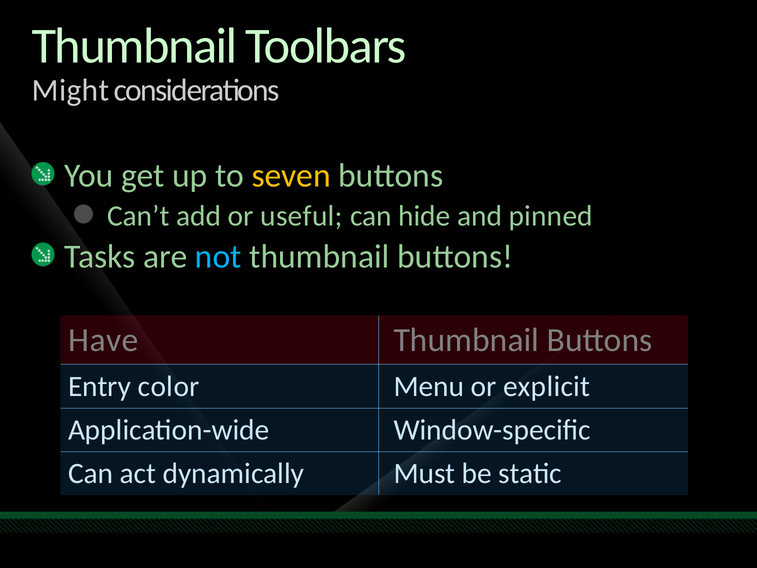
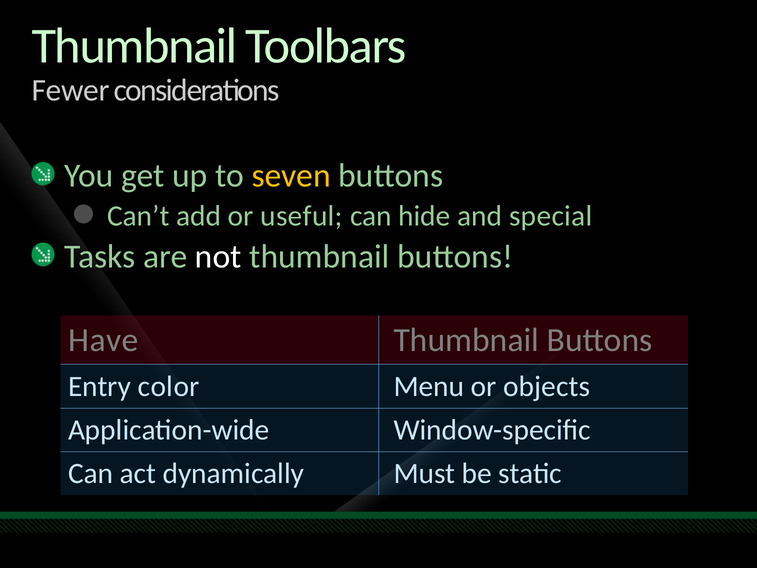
Might: Might -> Fewer
pinned: pinned -> special
not colour: light blue -> white
explicit: explicit -> objects
